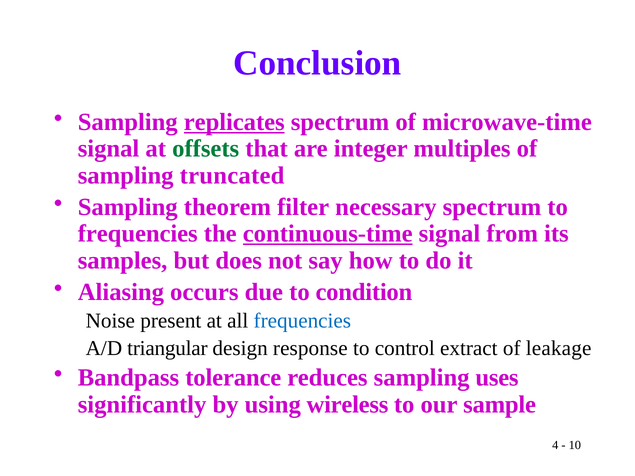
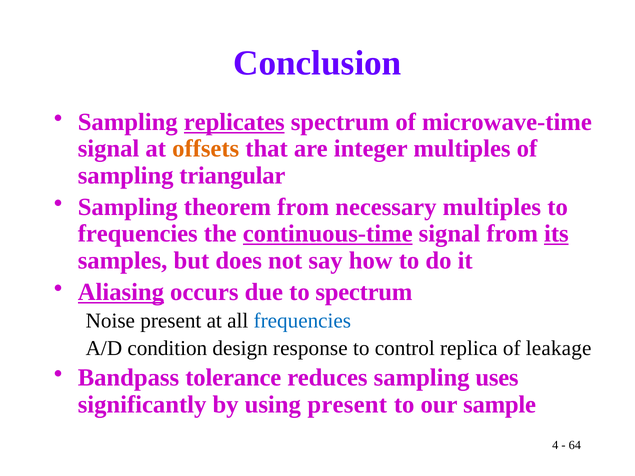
offsets colour: green -> orange
truncated: truncated -> triangular
theorem filter: filter -> from
necessary spectrum: spectrum -> multiples
its underline: none -> present
Aliasing underline: none -> present
to condition: condition -> spectrum
triangular: triangular -> condition
extract: extract -> replica
using wireless: wireless -> present
10: 10 -> 64
